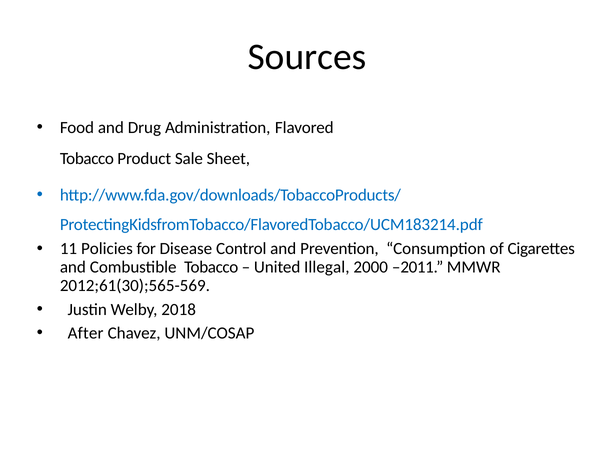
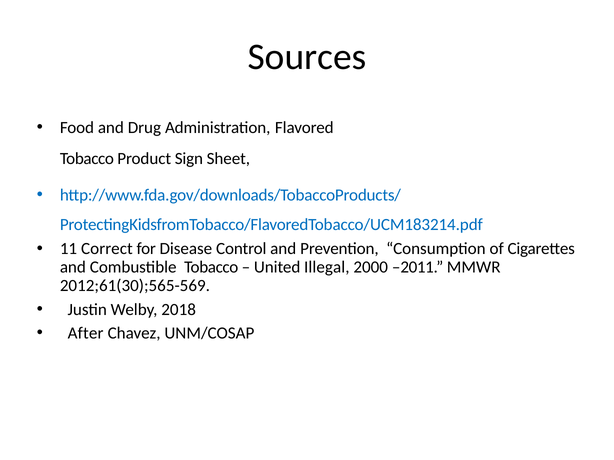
Sale: Sale -> Sign
Policies: Policies -> Correct
